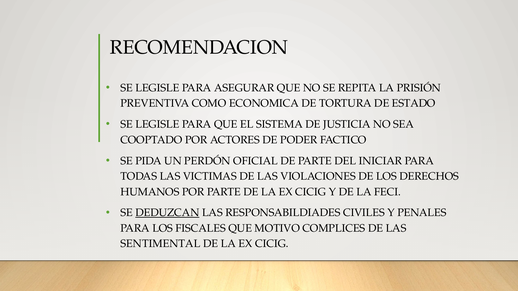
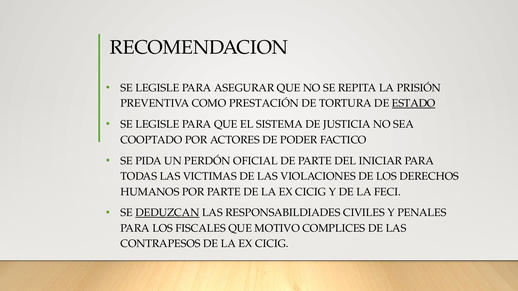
ECONOMICA: ECONOMICA -> PRESTACIÓN
ESTADO underline: none -> present
SENTIMENTAL: SENTIMENTAL -> CONTRAPESOS
